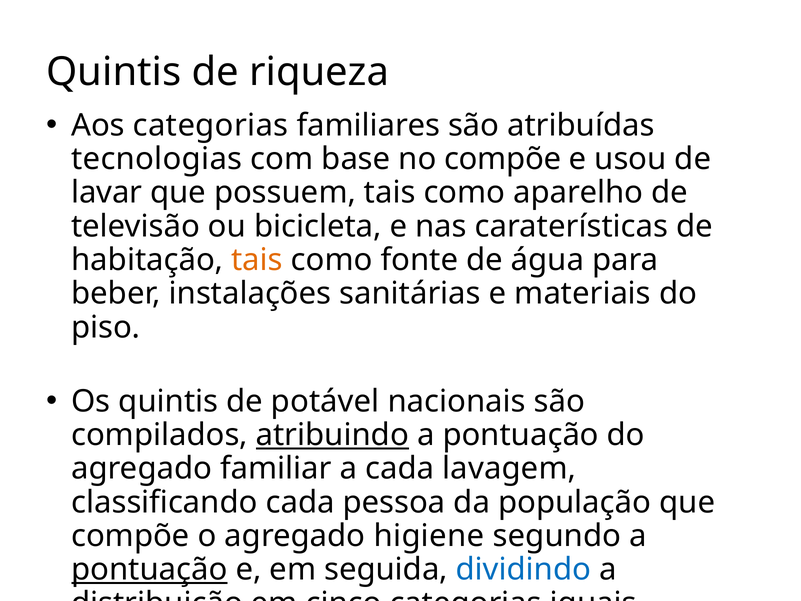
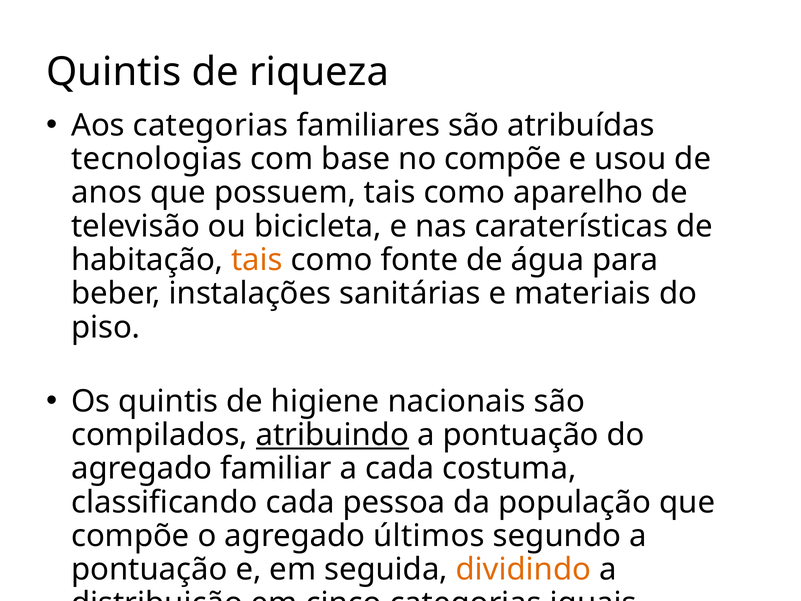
lavar: lavar -> anos
potável: potável -> higiene
lavagem: lavagem -> costuma
higiene: higiene -> últimos
pontuação at (149, 569) underline: present -> none
dividindo colour: blue -> orange
